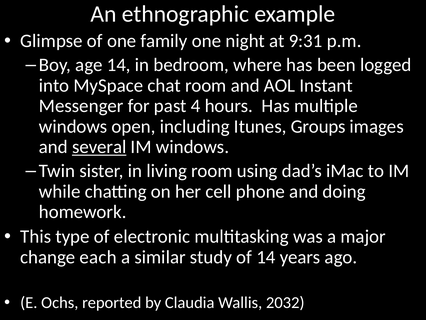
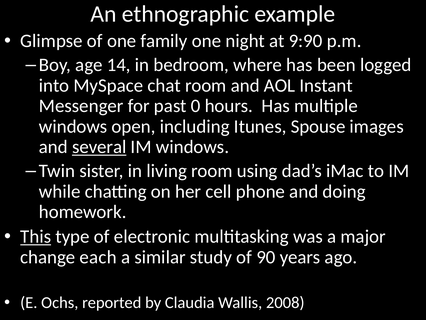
9:31: 9:31 -> 9:90
4: 4 -> 0
Groups: Groups -> Spouse
This underline: none -> present
of 14: 14 -> 90
2032: 2032 -> 2008
